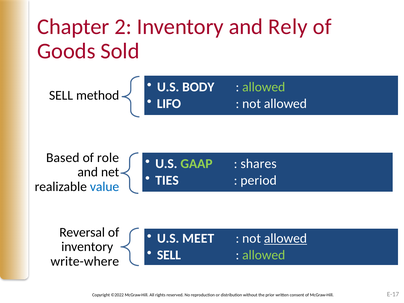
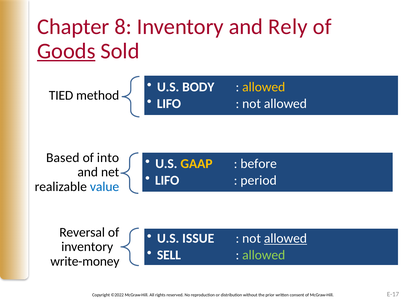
2: 2 -> 8
Goods underline: none -> present
allowed at (264, 87) colour: light green -> yellow
SELL at (61, 95): SELL -> TIED
role: role -> into
GAAP colour: light green -> yellow
shares: shares -> before
TIES at (167, 180): TIES -> LIFO
MEET: MEET -> ISSUE
write-where: write-where -> write-money
